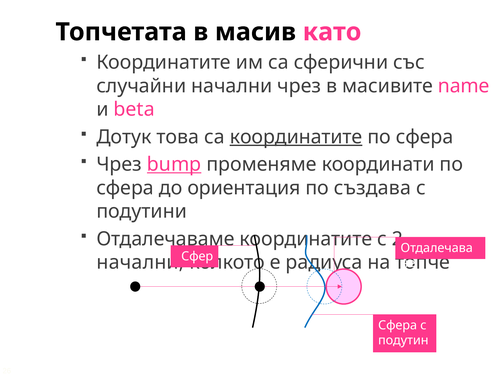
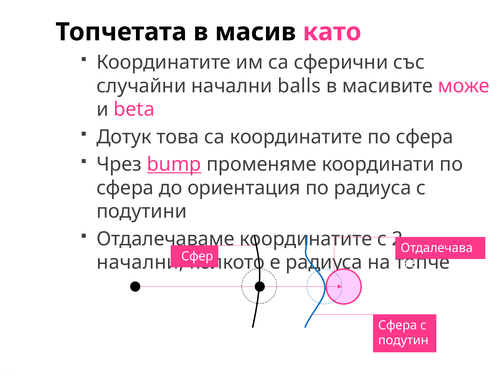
начални чрез: чрез -> balls
name: name -> може
координатите at (296, 137) underline: present -> none
по създава: създава -> радиуса
